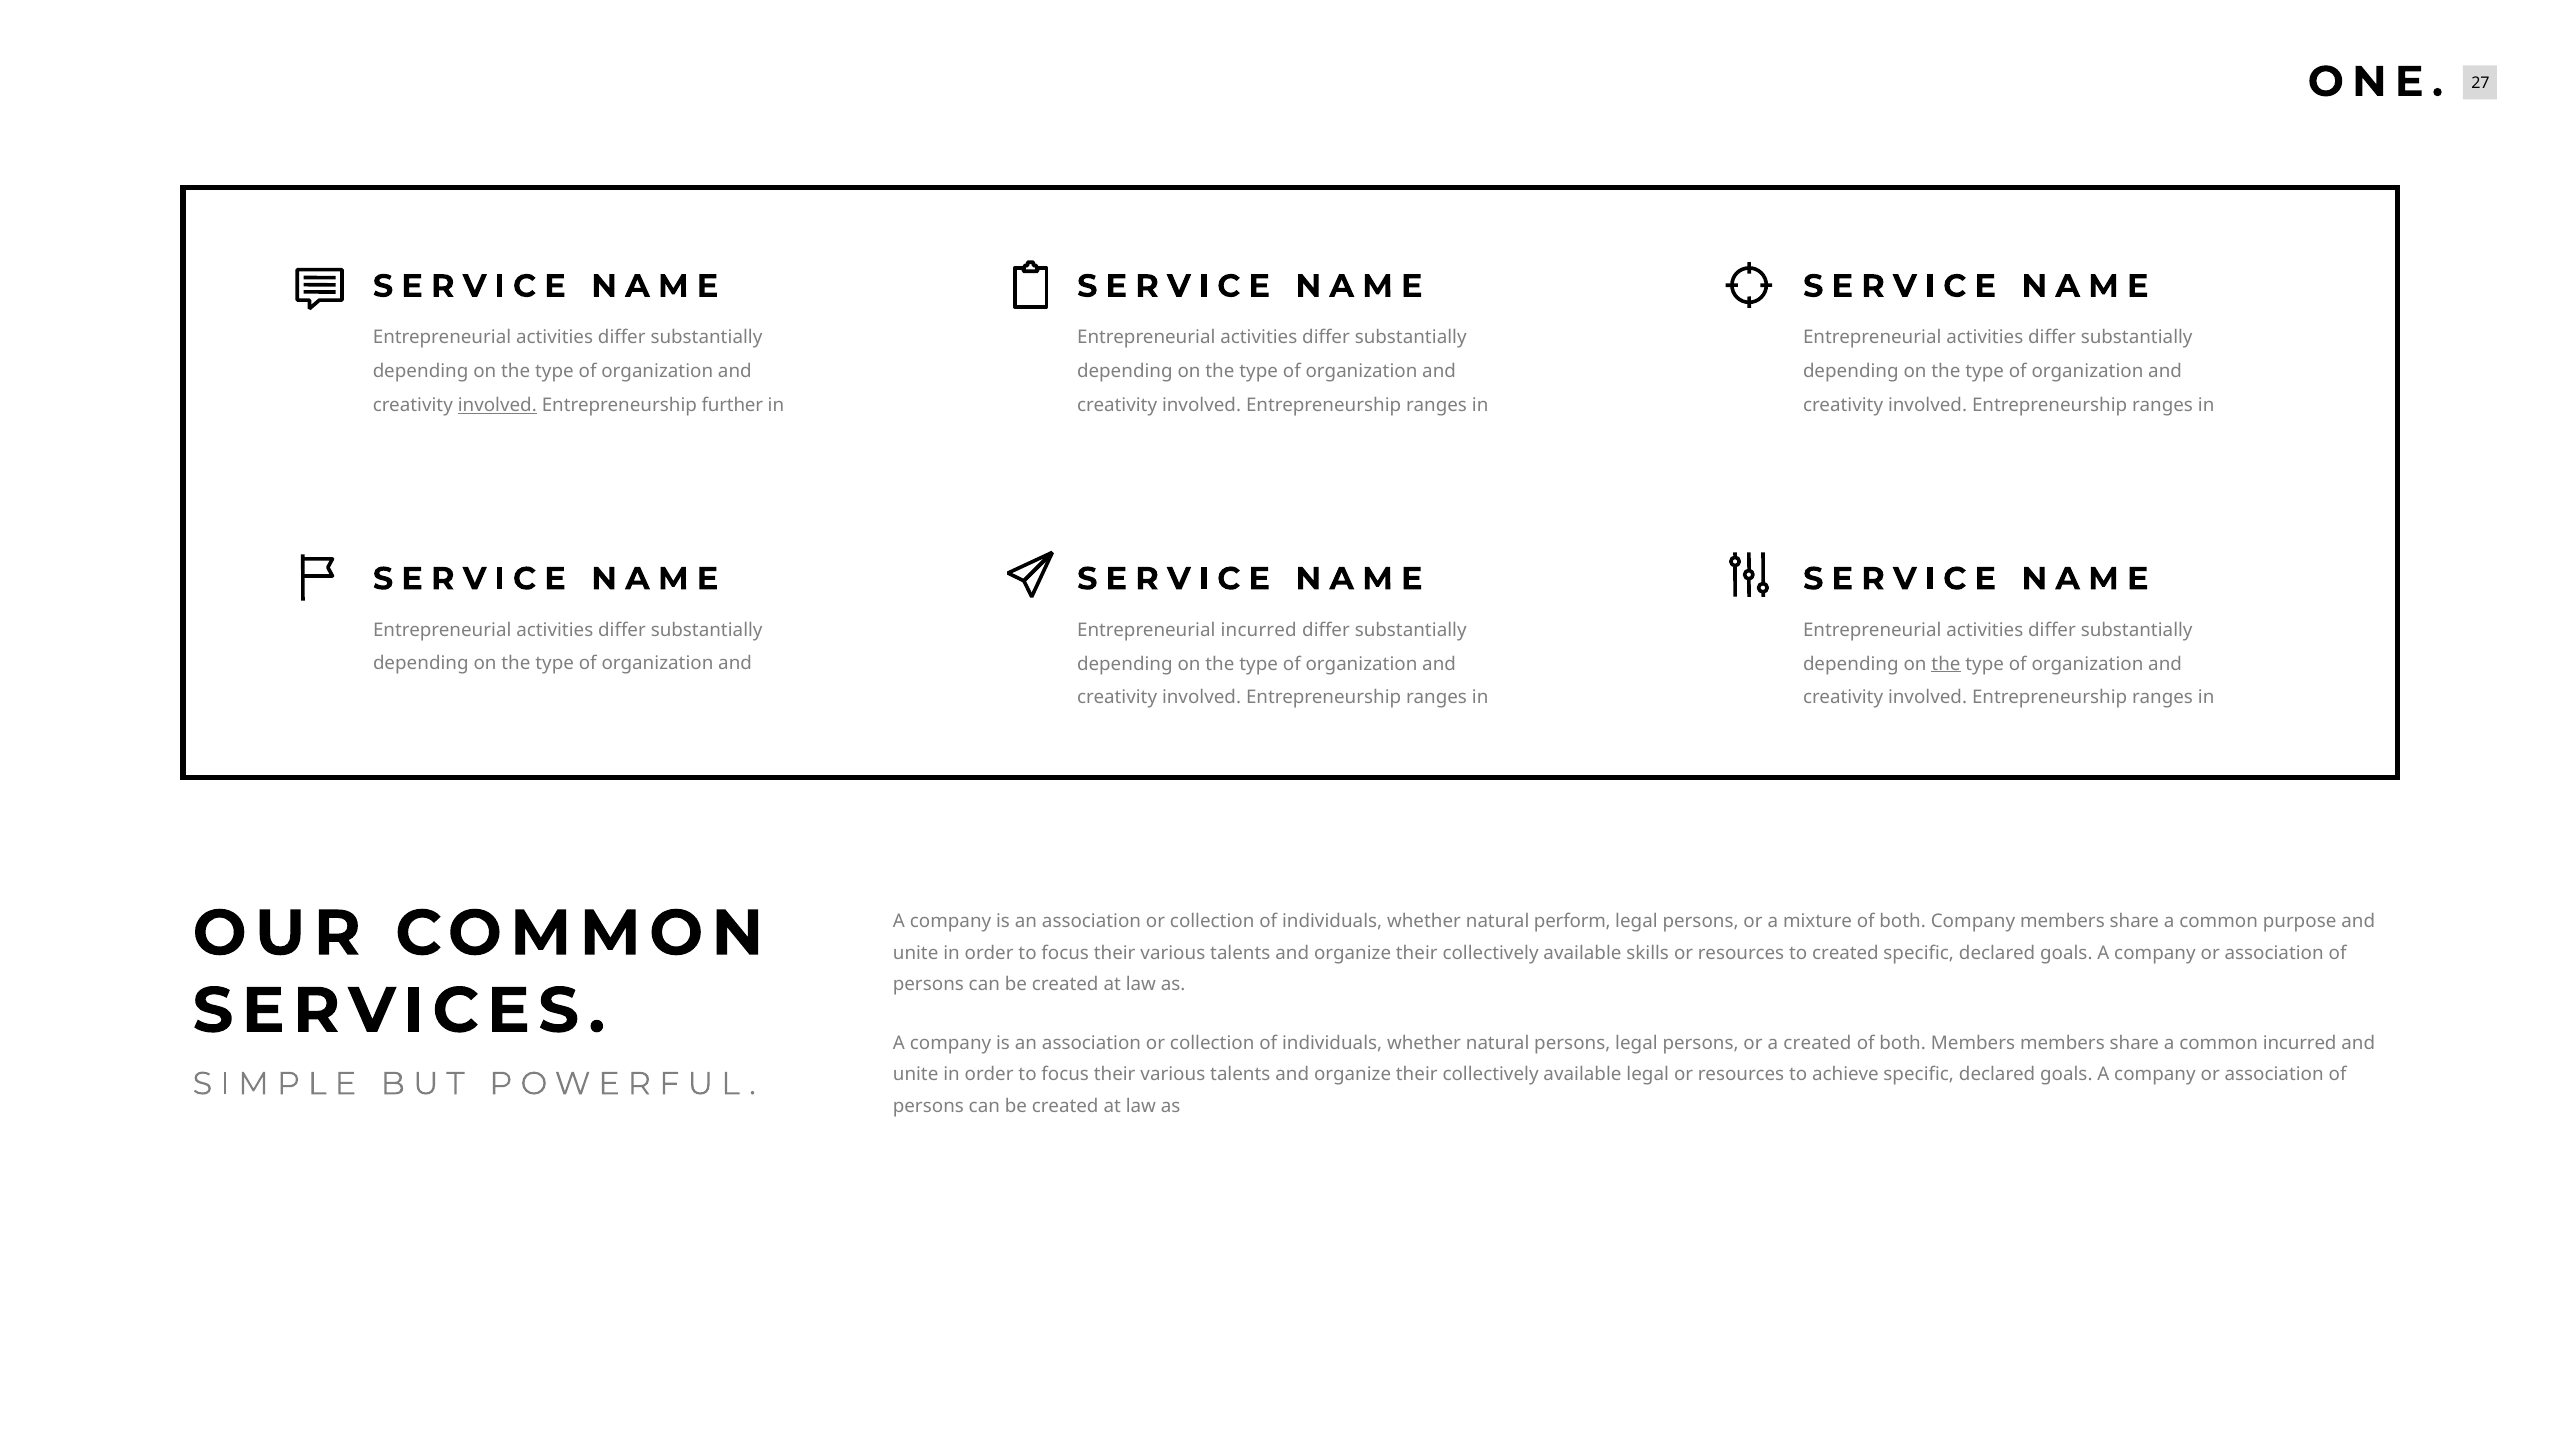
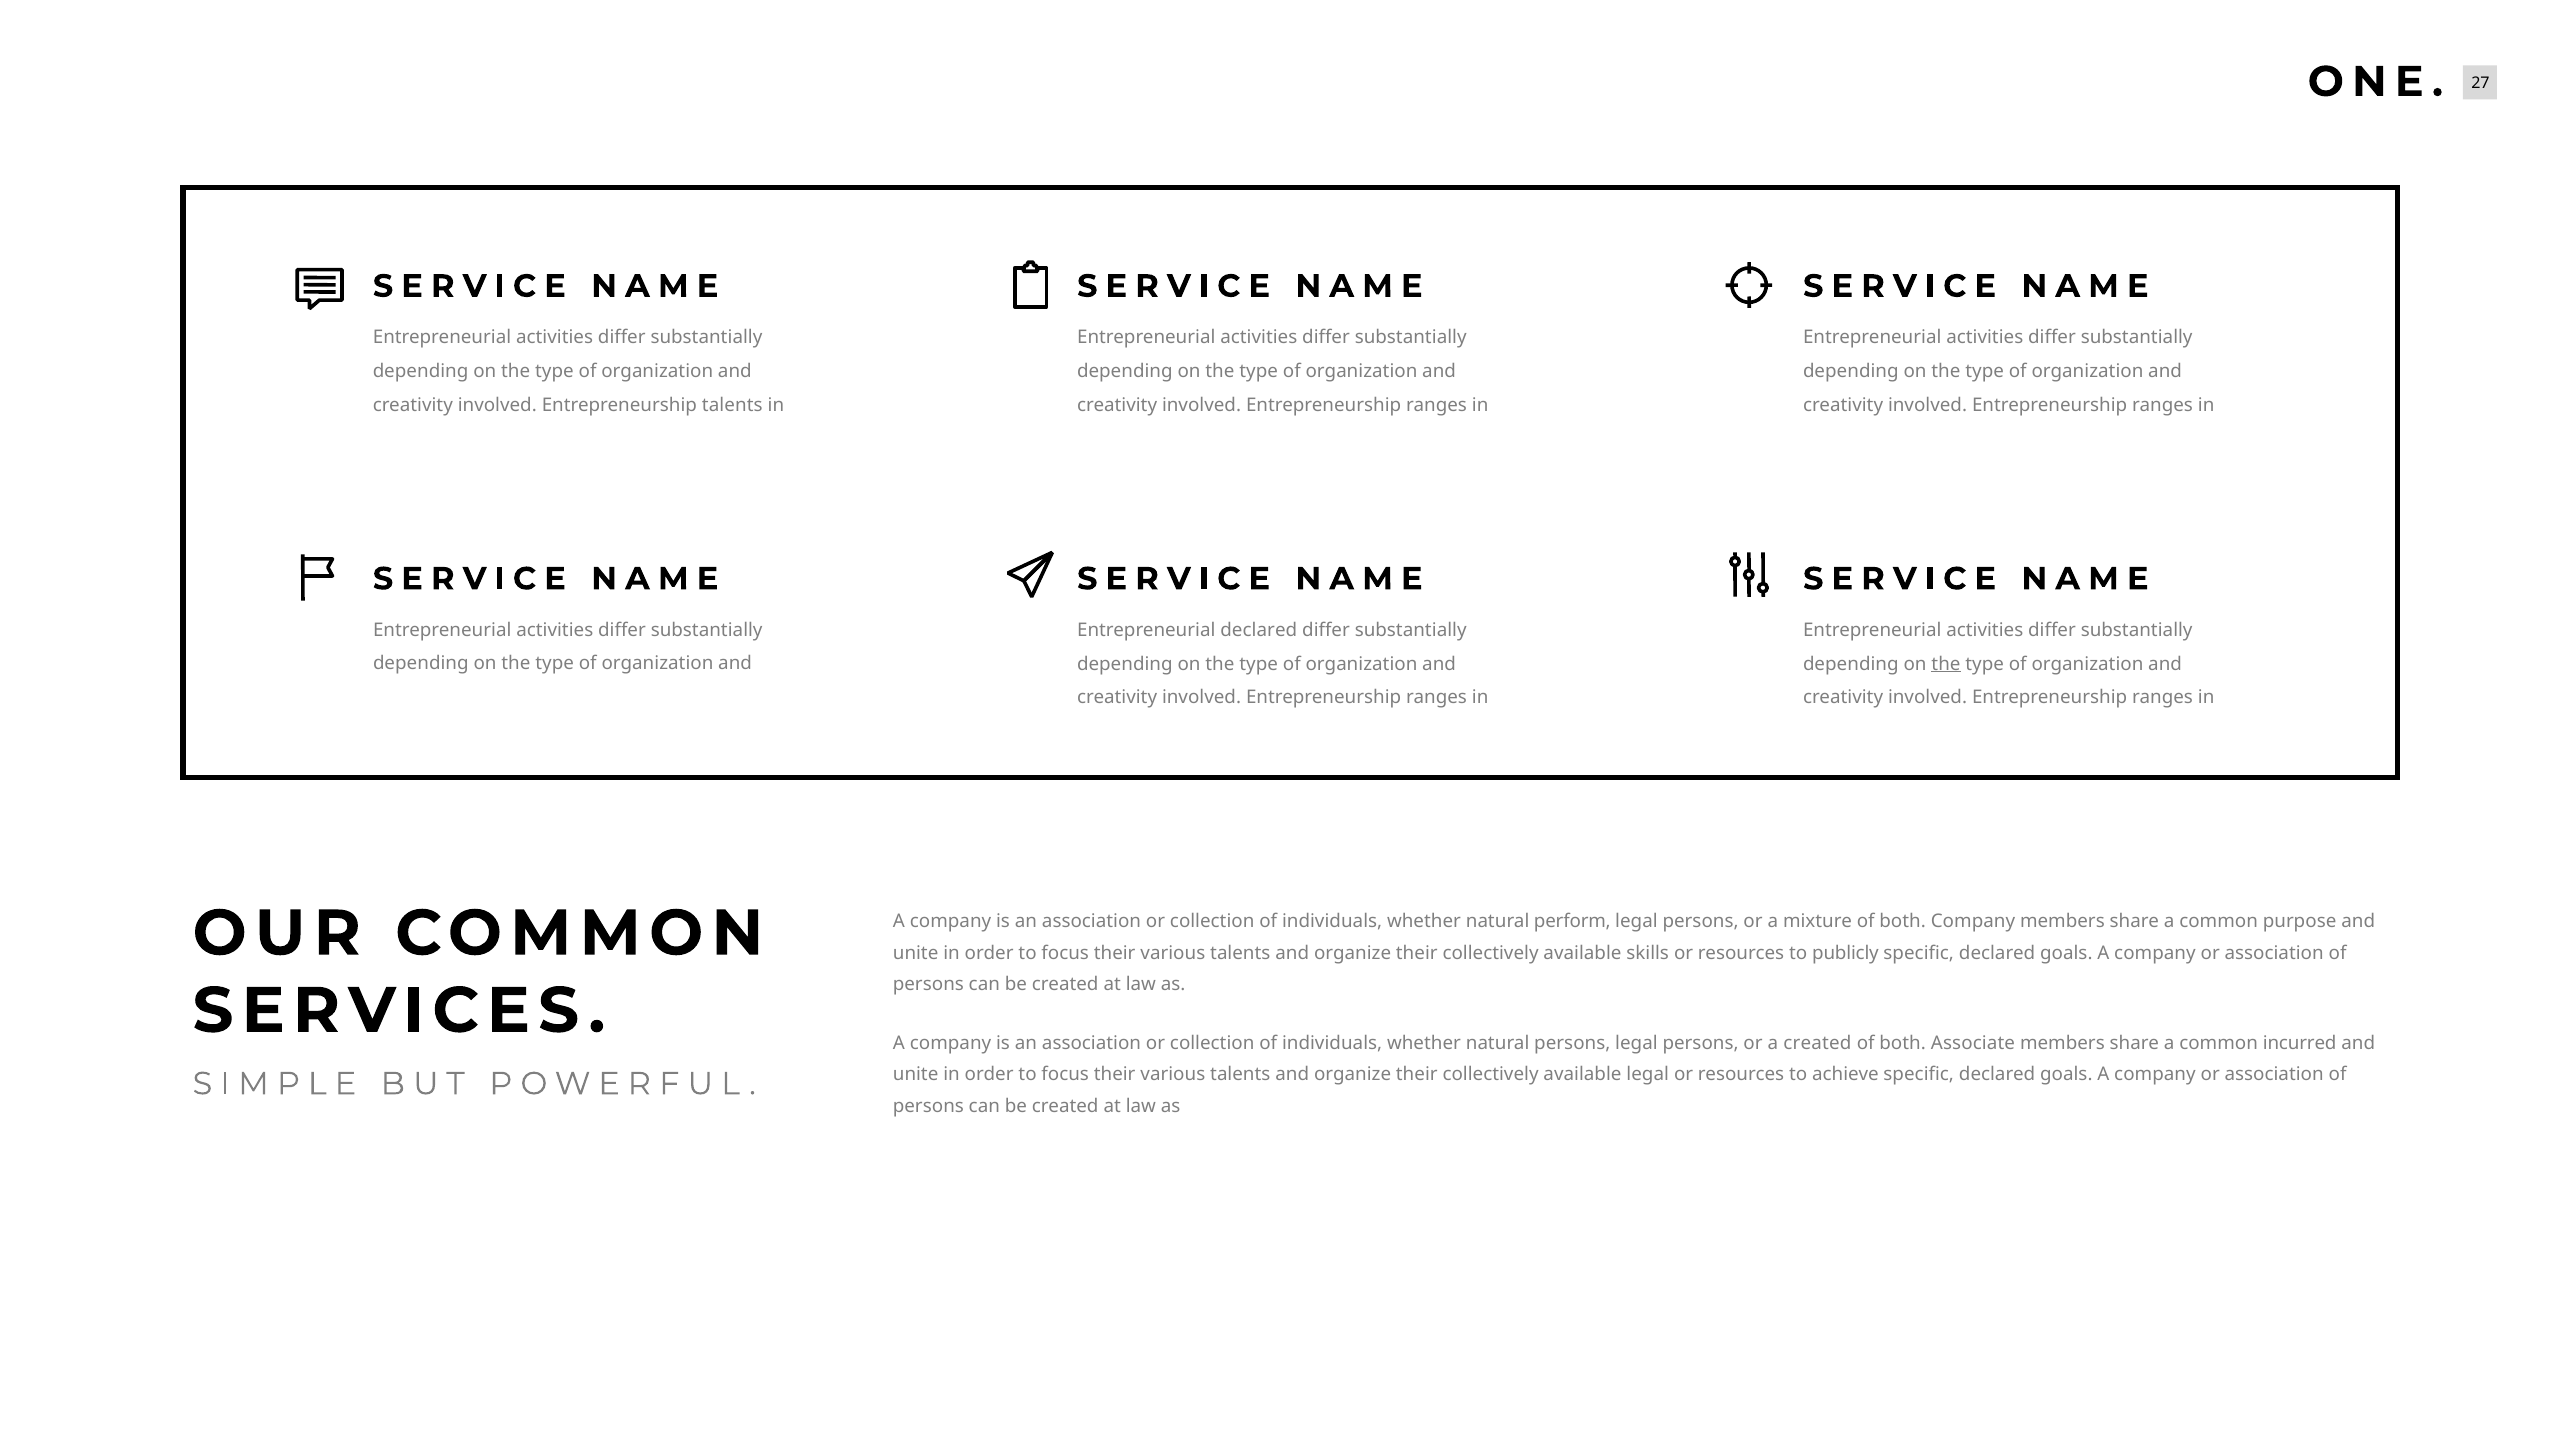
involved at (497, 405) underline: present -> none
Entrepreneurship further: further -> talents
Entrepreneurial incurred: incurred -> declared
to created: created -> publicly
both Members: Members -> Associate
